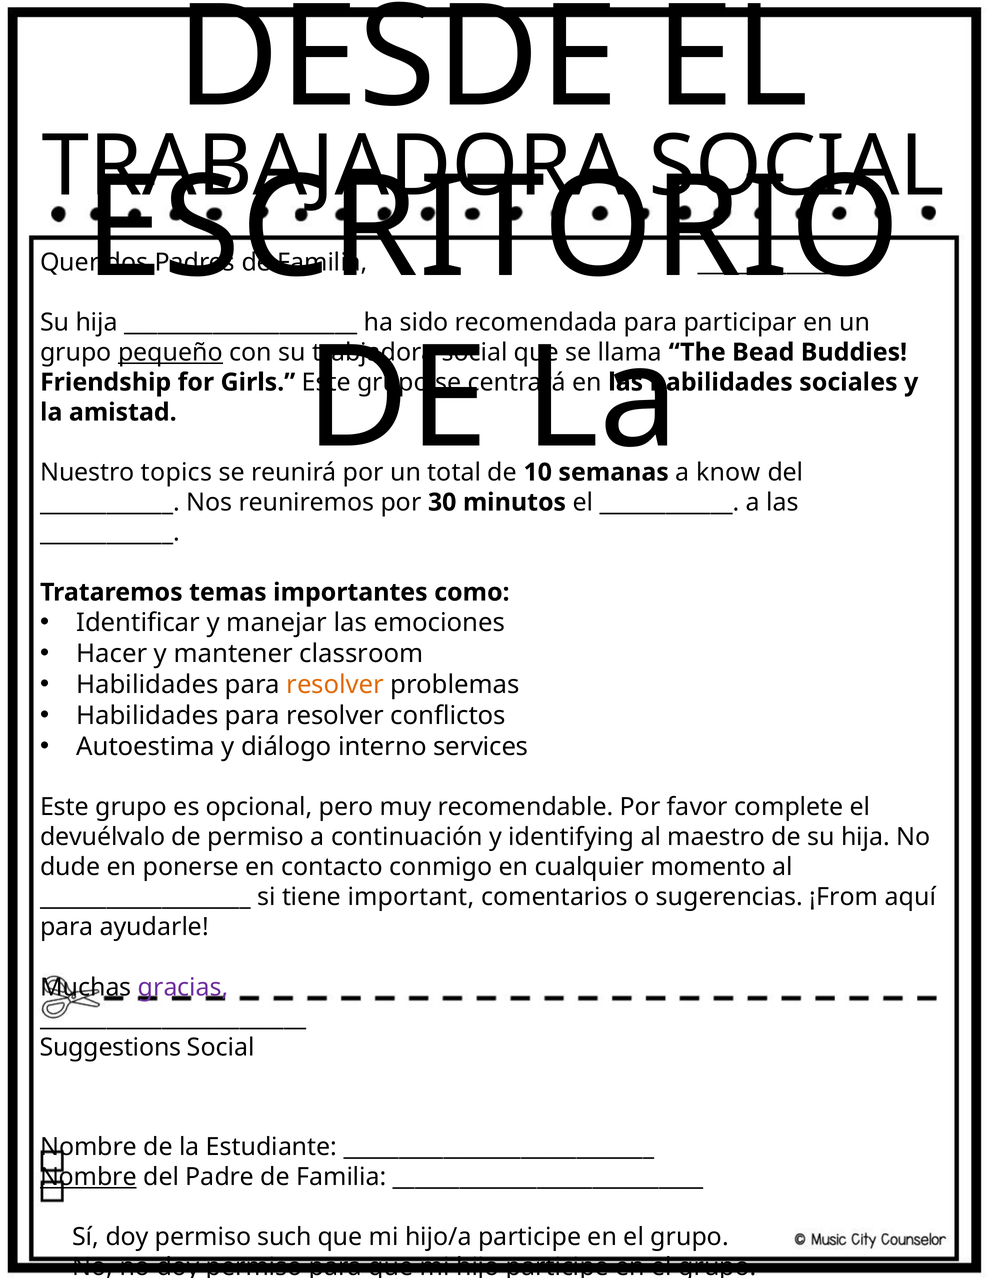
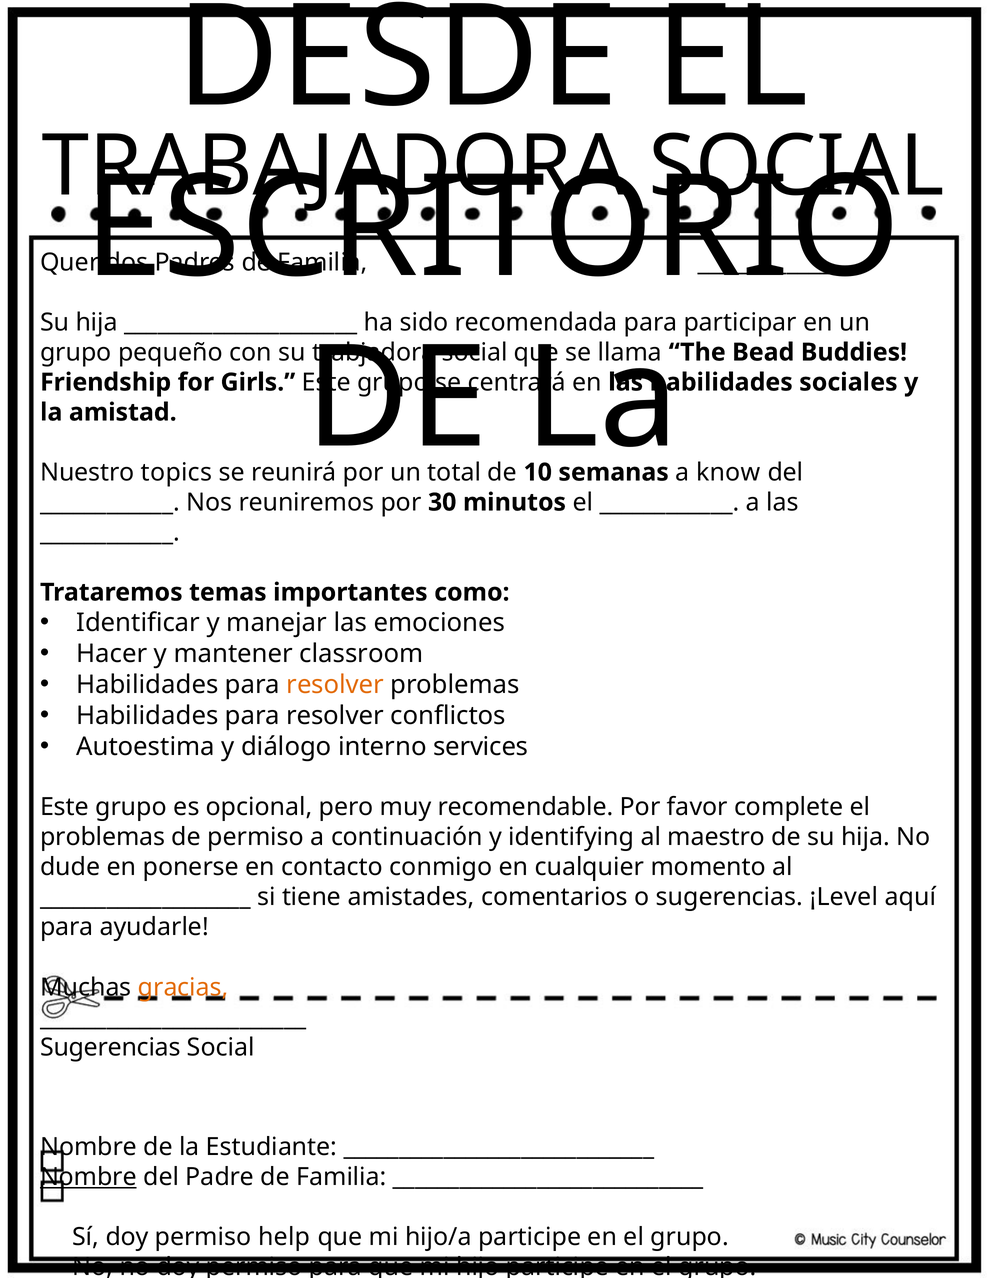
pequeño underline: present -> none
devuélvalo at (103, 837): devuélvalo -> problemas
important: important -> amistades
¡From: ¡From -> ¡Level
gracias colour: purple -> orange
Suggestions at (110, 1047): Suggestions -> Sugerencias
such: such -> help
